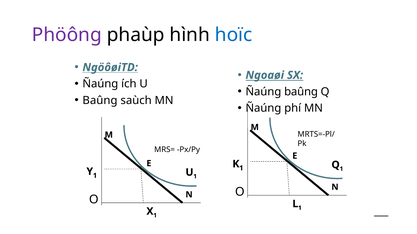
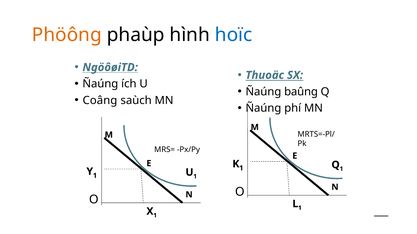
Phöông colour: purple -> orange
Ngoaøi: Ngoaøi -> Thuoäc
Baûng at (100, 101): Baûng -> Coâng
